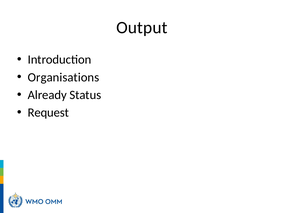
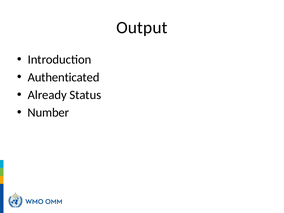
Organisations: Organisations -> Authenticated
Request: Request -> Number
